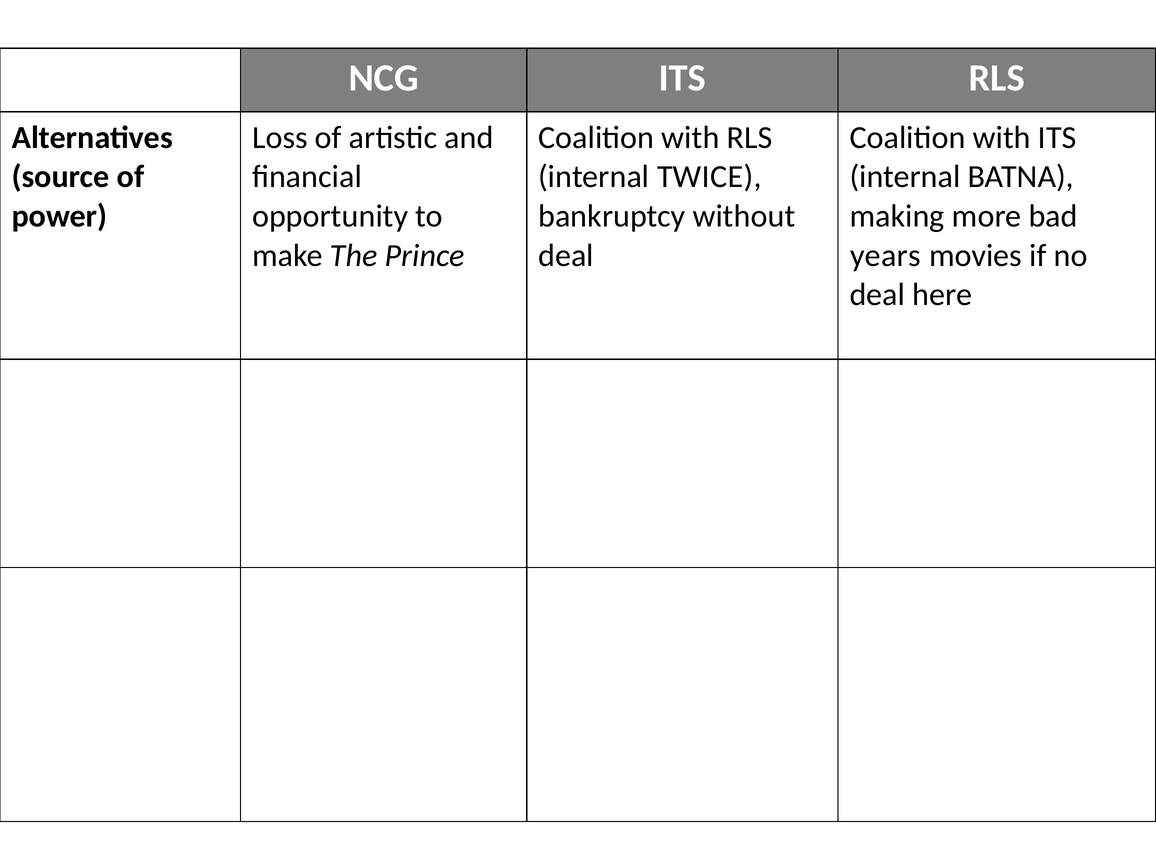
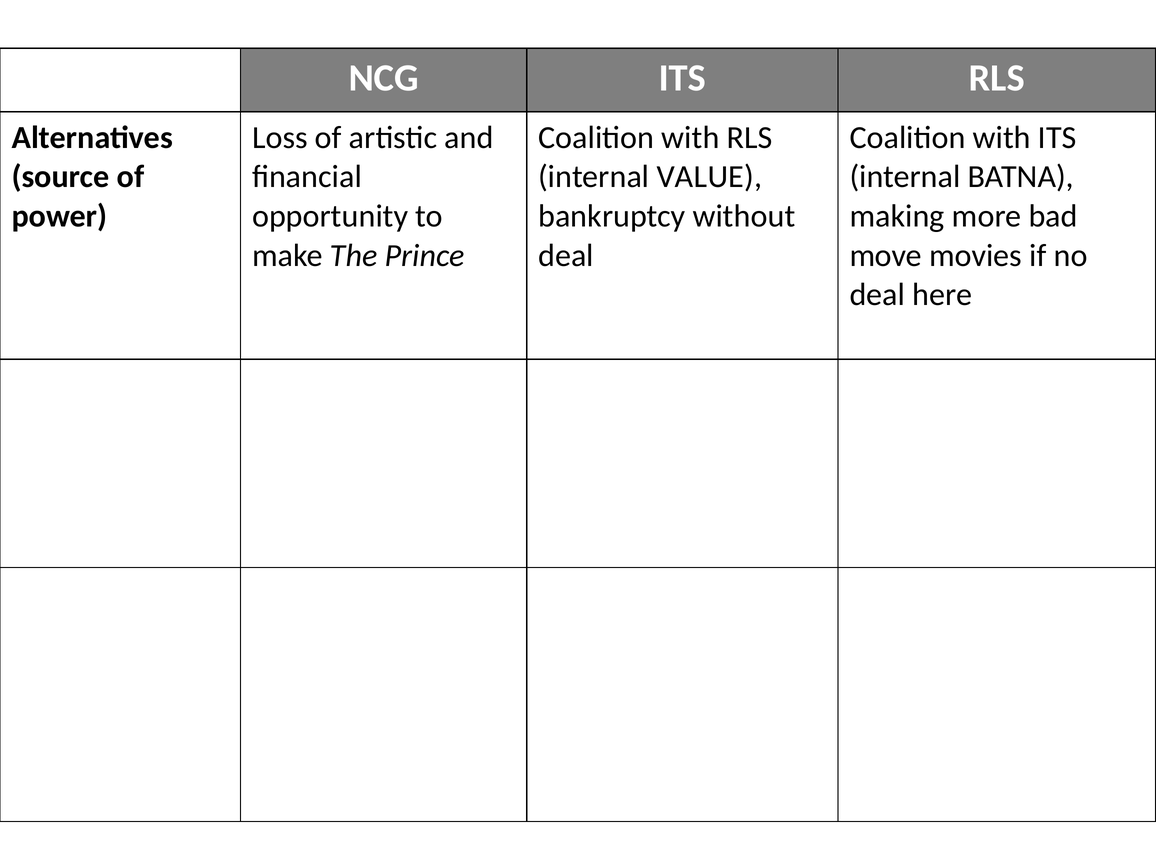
TWICE: TWICE -> VALUE
years: years -> move
